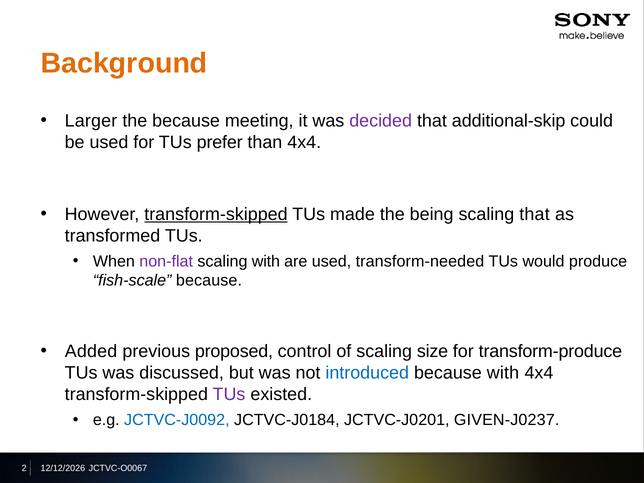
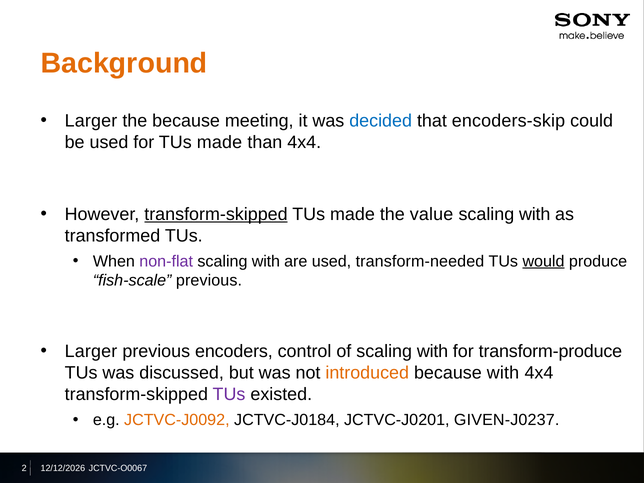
decided colour: purple -> blue
additional-skip: additional-skip -> encoders-skip
for TUs prefer: prefer -> made
being: being -> value
that at (535, 214): that -> with
would underline: none -> present
fish-scale because: because -> previous
Added at (91, 352): Added -> Larger
proposed: proposed -> encoders
of scaling size: size -> with
introduced colour: blue -> orange
JCTVC-J0092 colour: blue -> orange
